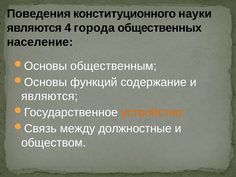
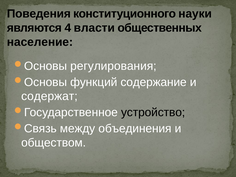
города: города -> власти
общественным: общественным -> регулирования
являются at (49, 96): являются -> содержат
устройство colour: orange -> black
должностные: должностные -> объединения
